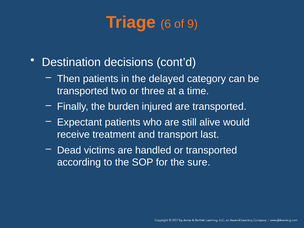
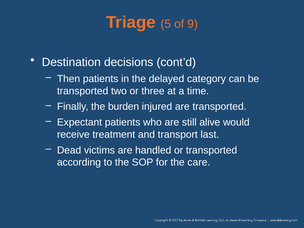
6: 6 -> 5
sure: sure -> care
